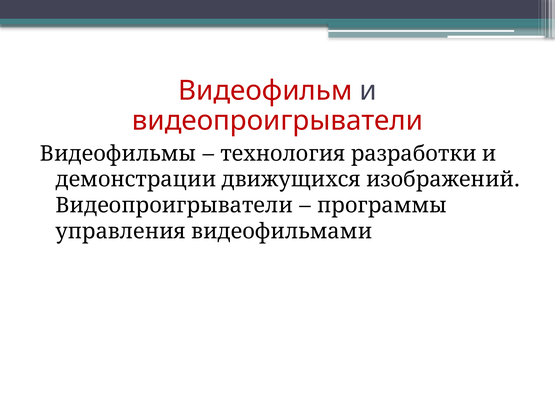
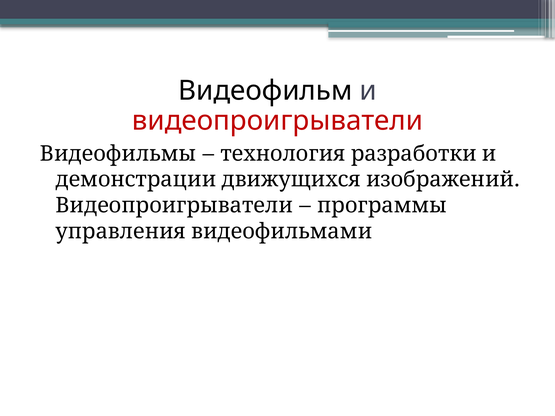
Видеофильм colour: red -> black
